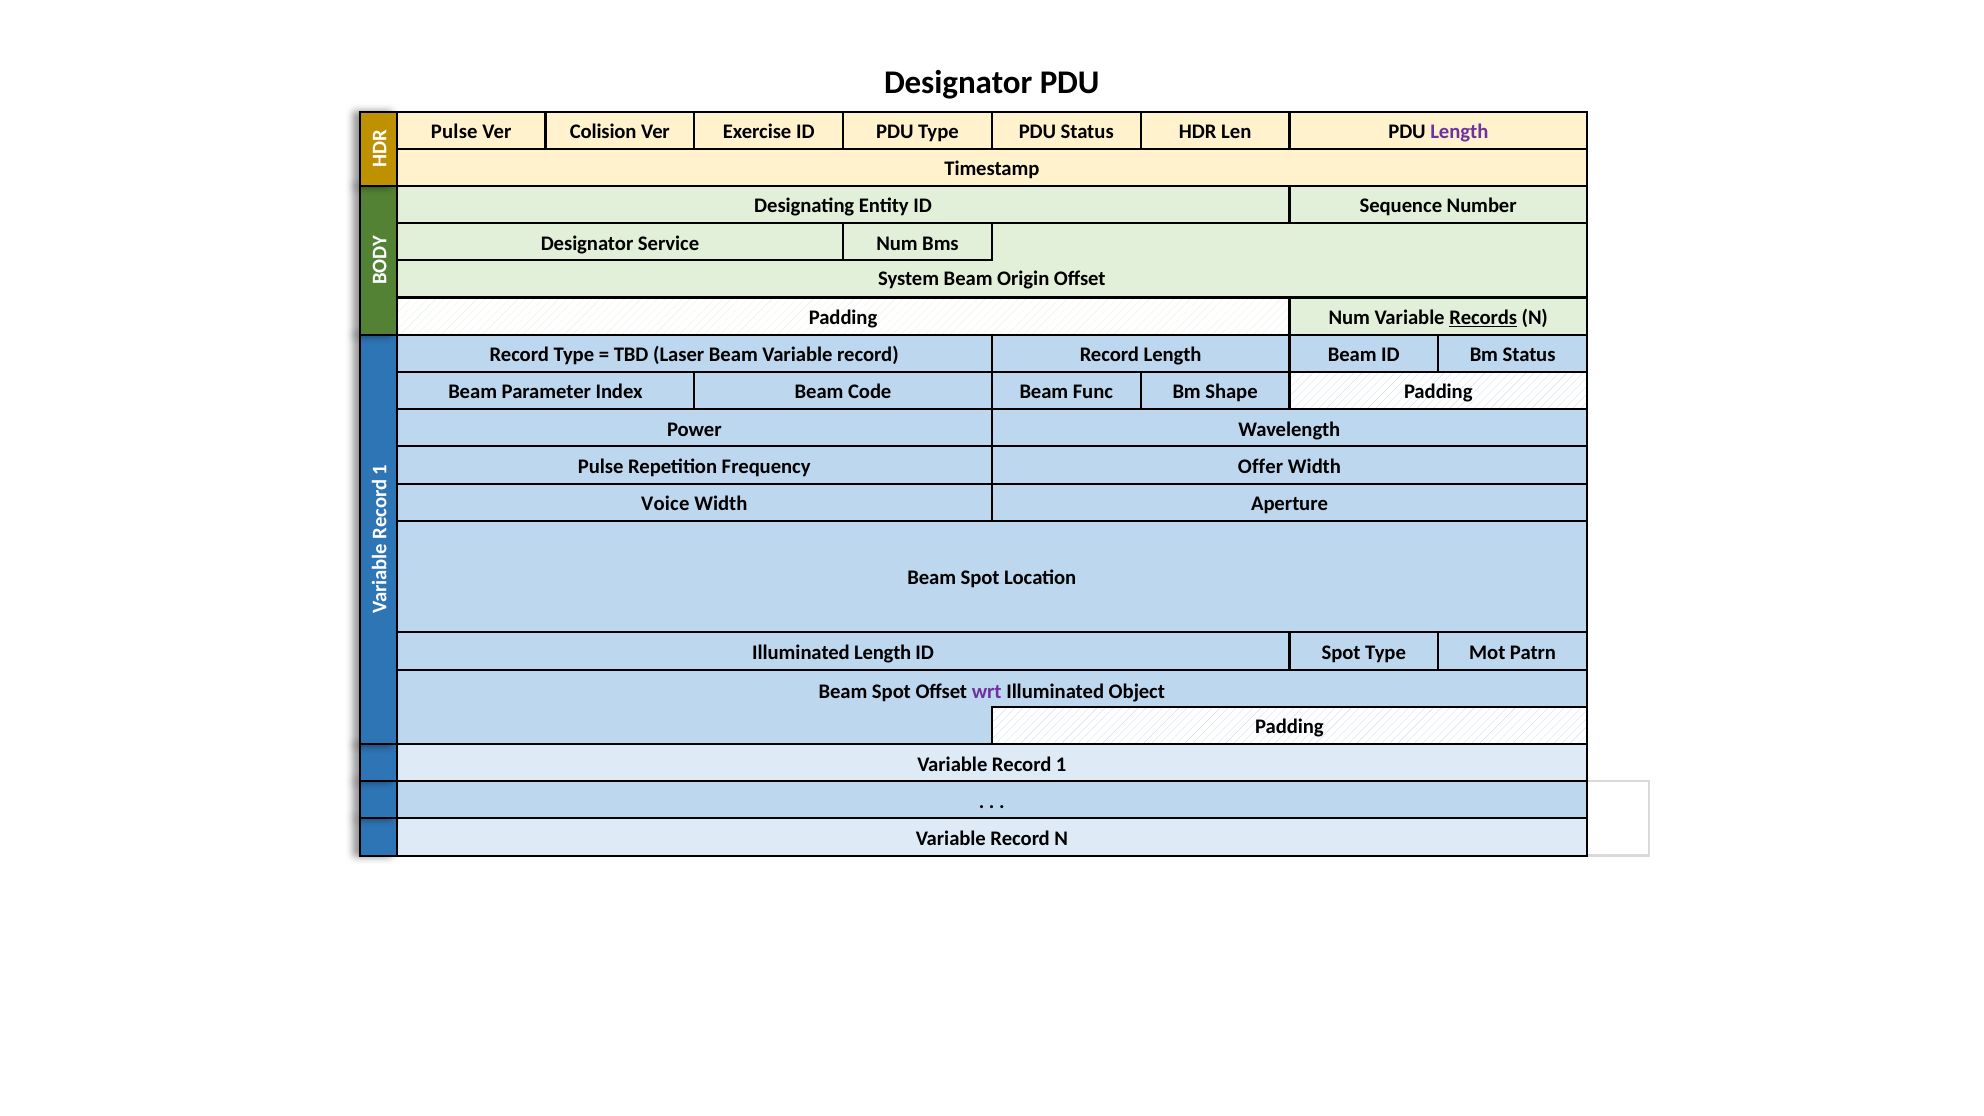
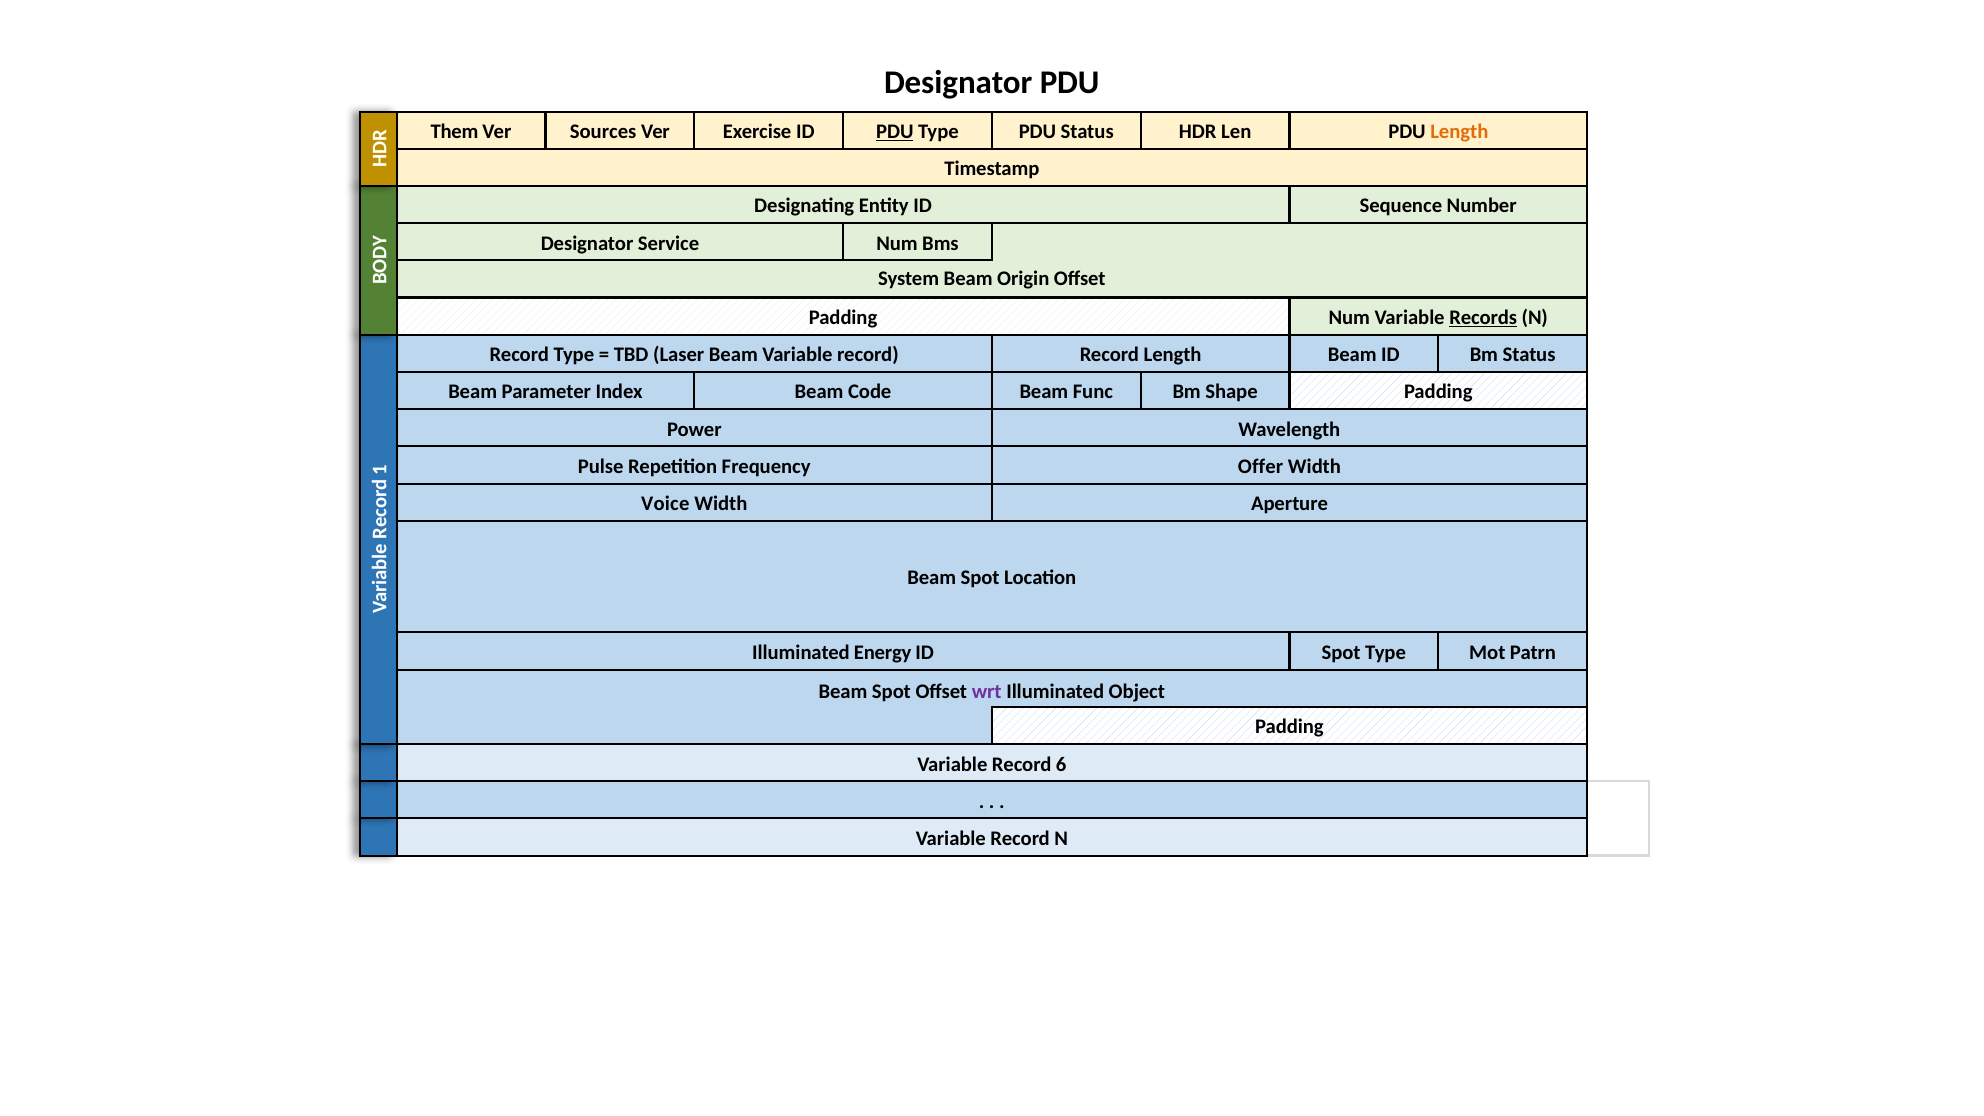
Pulse at (454, 132): Pulse -> Them
Colision: Colision -> Sources
PDU at (895, 132) underline: none -> present
Length at (1459, 132) colour: purple -> orange
Illuminated Length: Length -> Energy
Record 1: 1 -> 6
